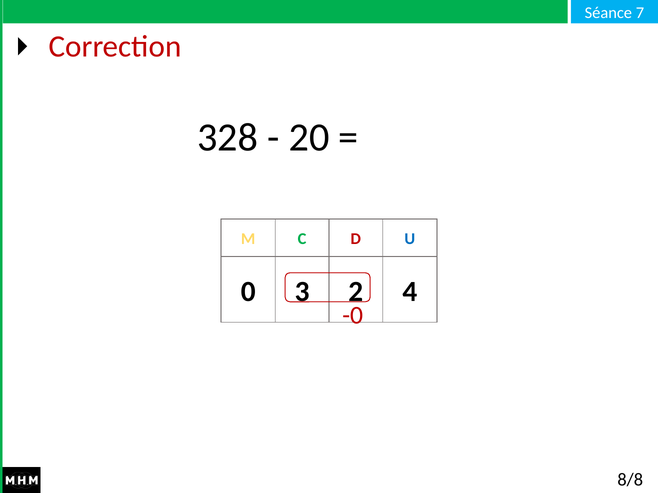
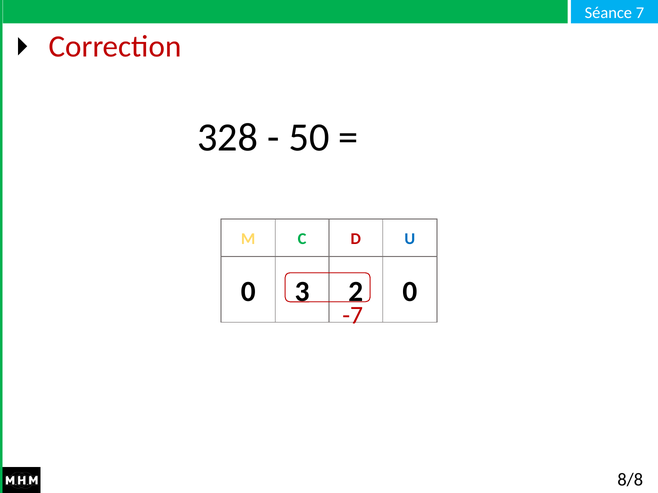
20: 20 -> 50
2 4: 4 -> 0
-0: -0 -> -7
